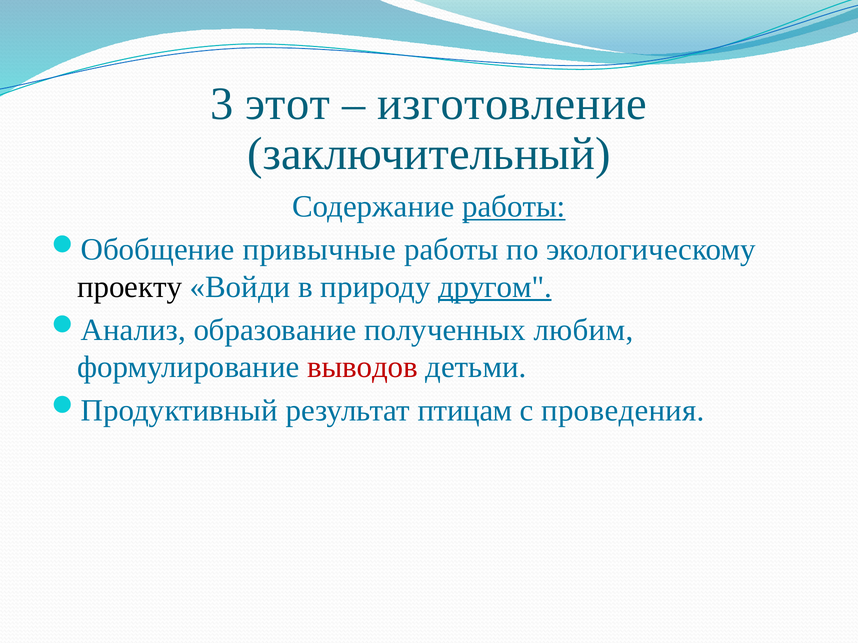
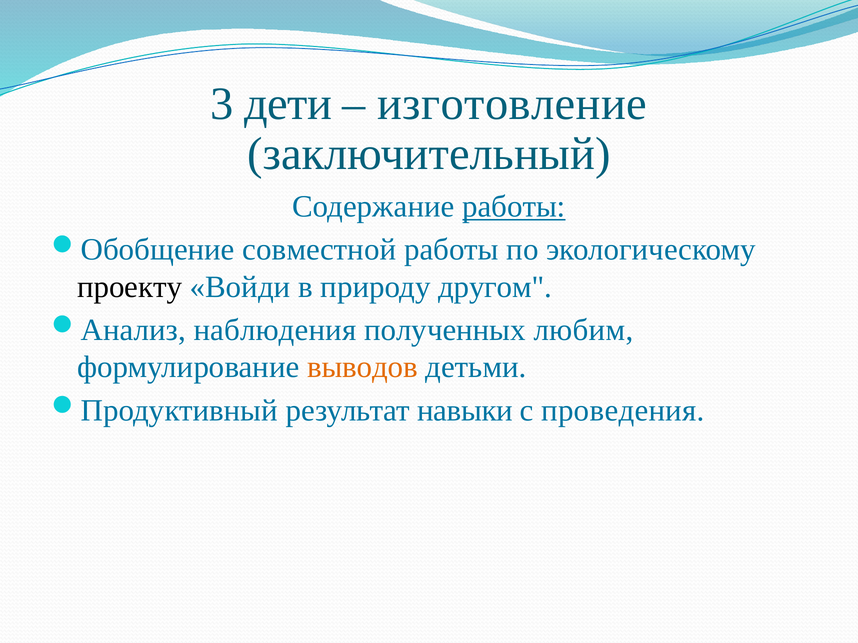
этот: этот -> дети
привычные: привычные -> совместной
другом underline: present -> none
образование: образование -> наблюдения
выводов colour: red -> orange
птицам: птицам -> навыки
